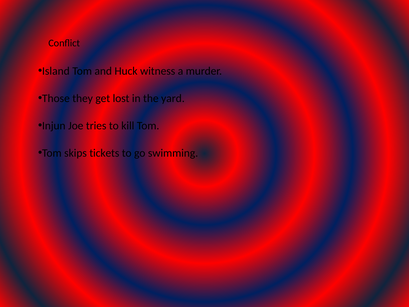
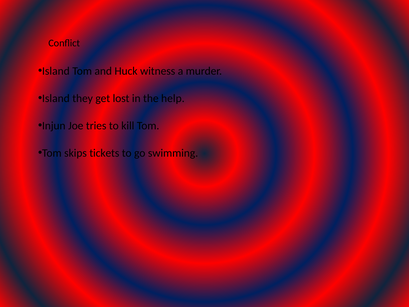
Those at (56, 98): Those -> Island
yard: yard -> help
